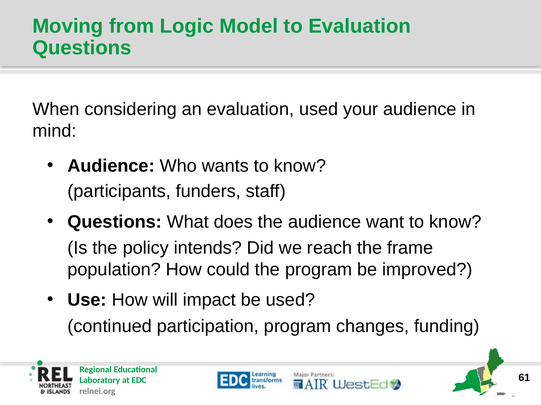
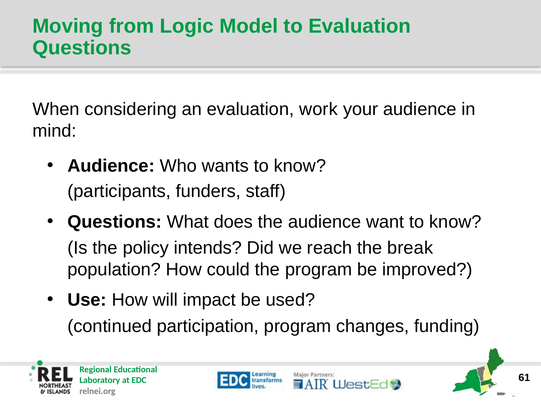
evaluation used: used -> work
frame: frame -> break
